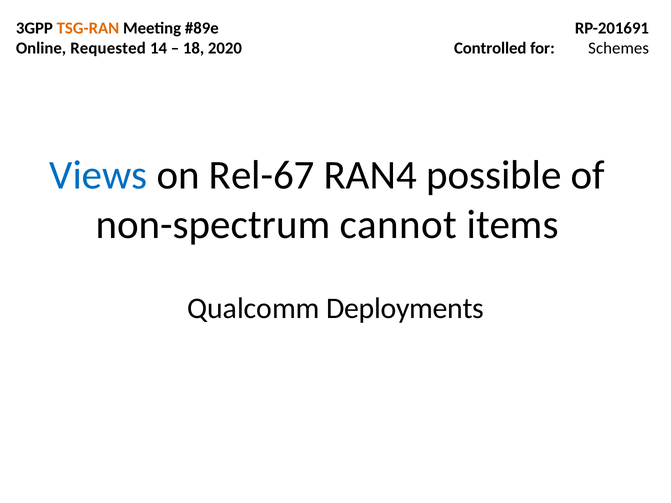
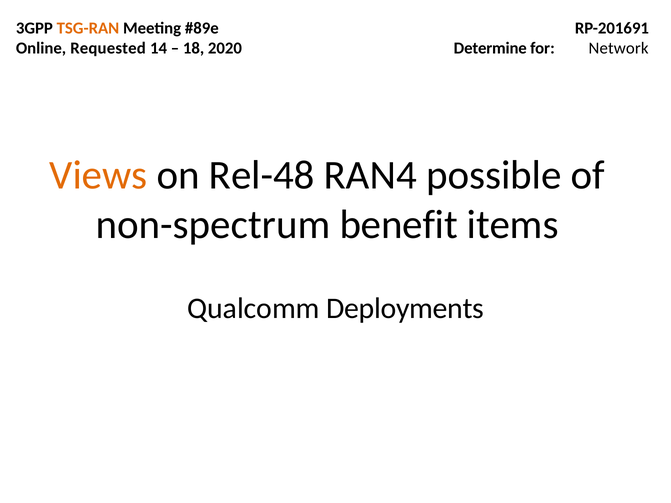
Controlled: Controlled -> Determine
Schemes: Schemes -> Network
Views colour: blue -> orange
Rel-67: Rel-67 -> Rel-48
cannot: cannot -> benefit
